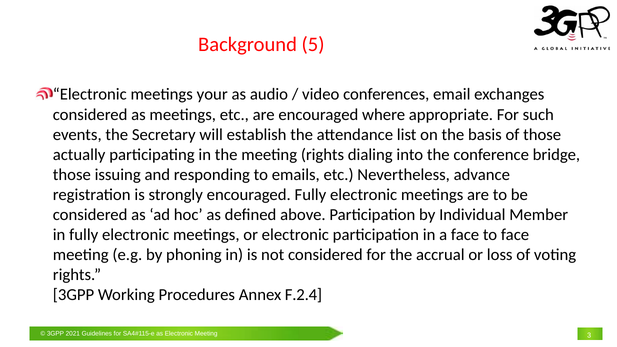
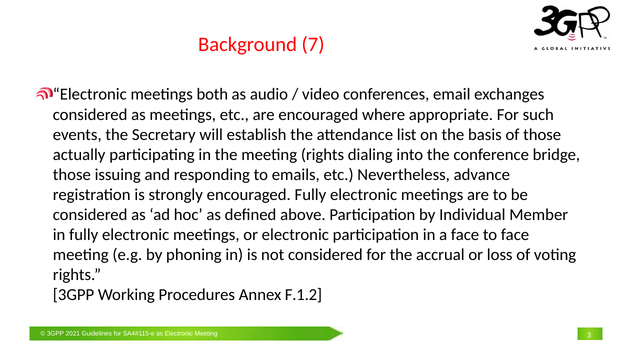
5: 5 -> 7
your: your -> both
F.2.4: F.2.4 -> F.1.2
